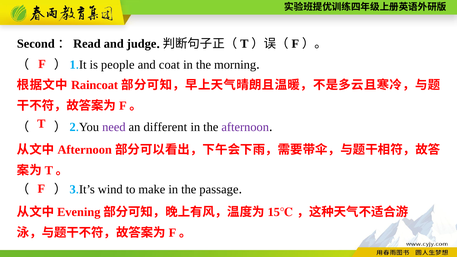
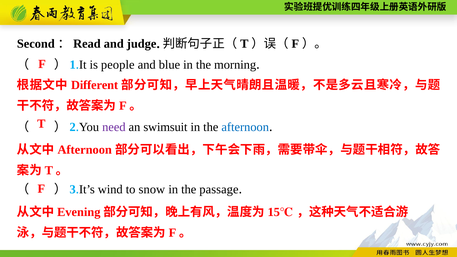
coat: coat -> blue
Raincoat: Raincoat -> Different
different: different -> swimsuit
afternoon at (245, 127) colour: purple -> blue
make: make -> snow
